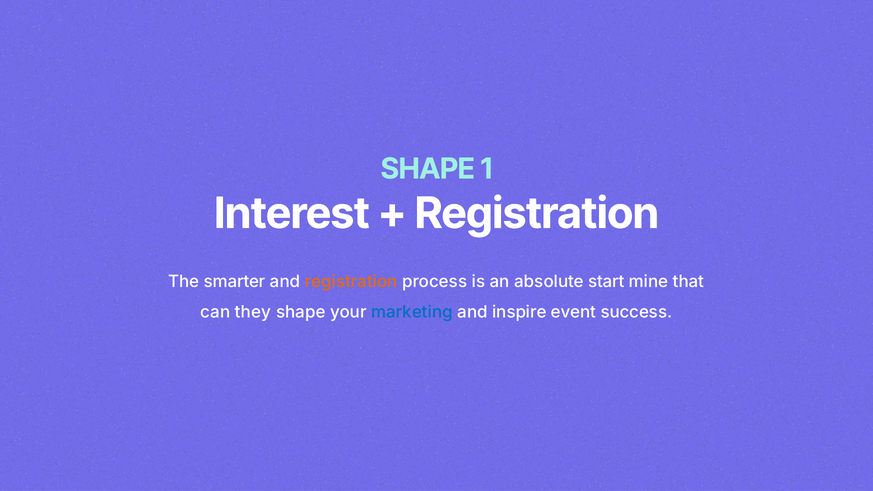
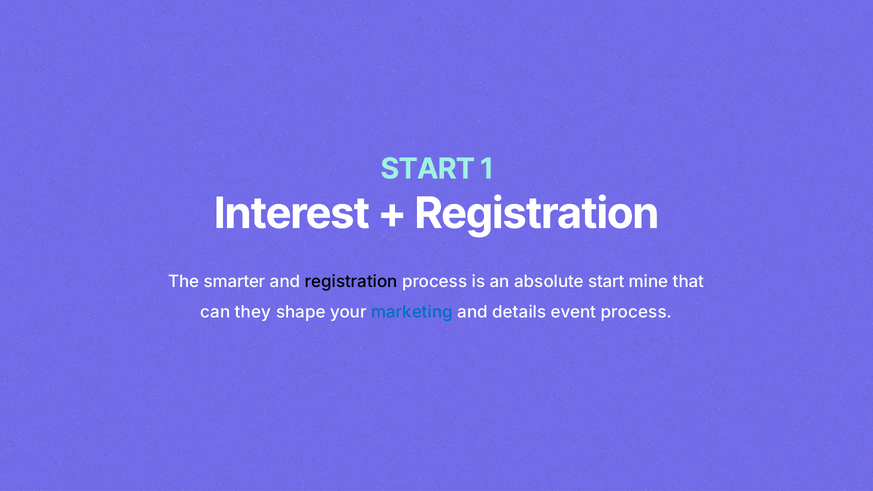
SHAPE at (428, 169): SHAPE -> START
registration at (351, 282) colour: orange -> black
inspire: inspire -> details
event success: success -> process
